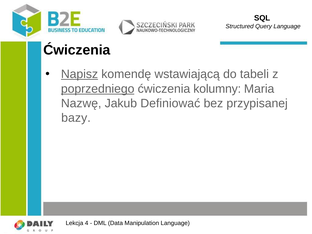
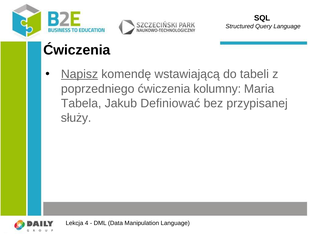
poprzedniego underline: present -> none
Nazwę: Nazwę -> Tabela
bazy: bazy -> służy
